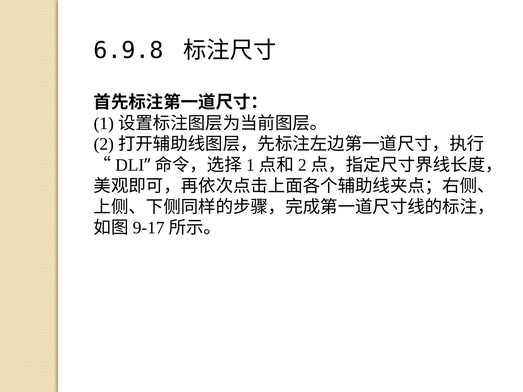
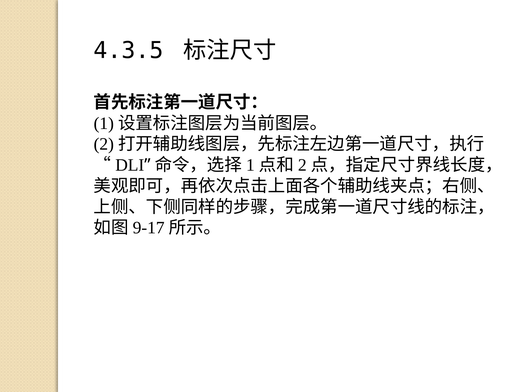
6.9.8: 6.9.8 -> 4.3.5
